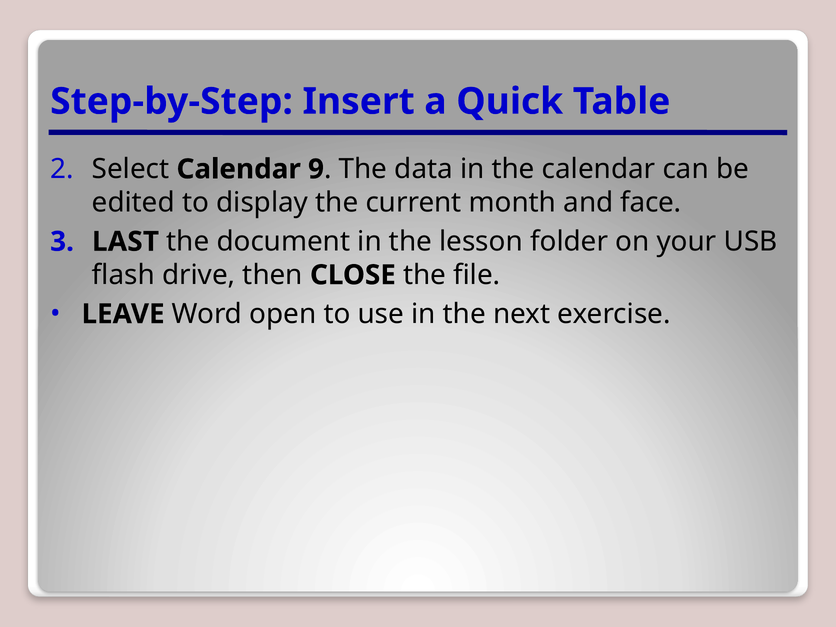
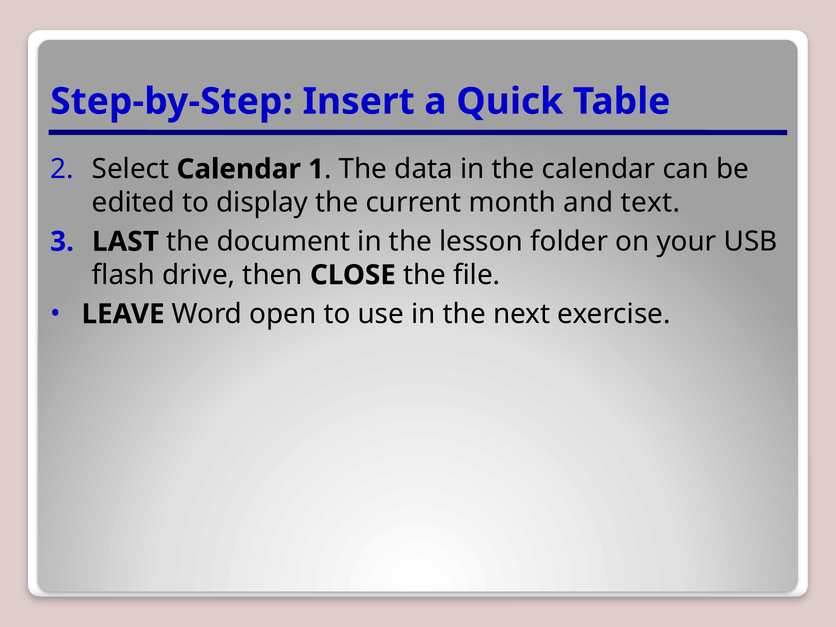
9: 9 -> 1
face: face -> text
